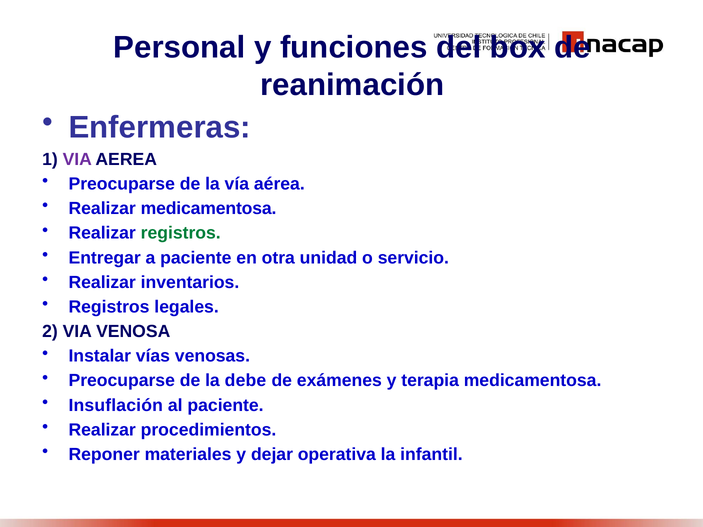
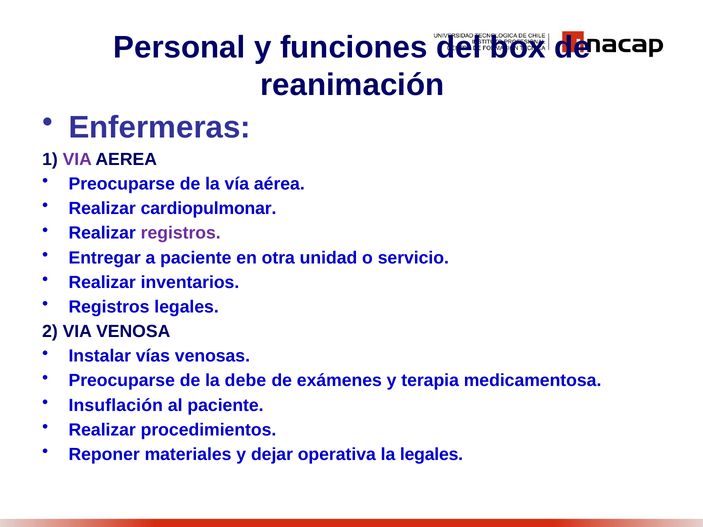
Realizar medicamentosa: medicamentosa -> cardiopulmonar
registros at (181, 233) colour: green -> purple
la infantil: infantil -> legales
